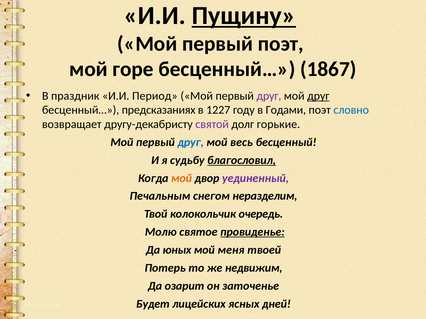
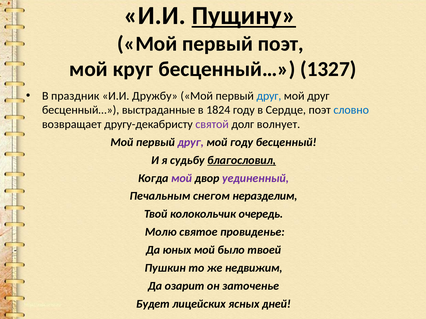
горе: горе -> круг
1867: 1867 -> 1327
Период: Период -> Дружбу
друг at (269, 96) colour: purple -> blue
друг at (318, 96) underline: present -> none
предсказаниях: предсказаниях -> выстраданные
1227: 1227 -> 1824
Годами: Годами -> Сердце
горькие: горькие -> волнует
друг at (191, 142) colour: blue -> purple
мой весь: весь -> году
мой at (182, 178) colour: orange -> purple
провиденье underline: present -> none
меня: меня -> было
Потерь: Потерь -> Пушкин
